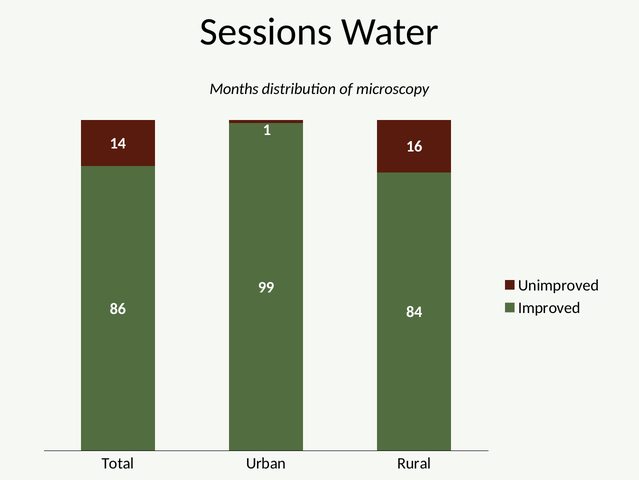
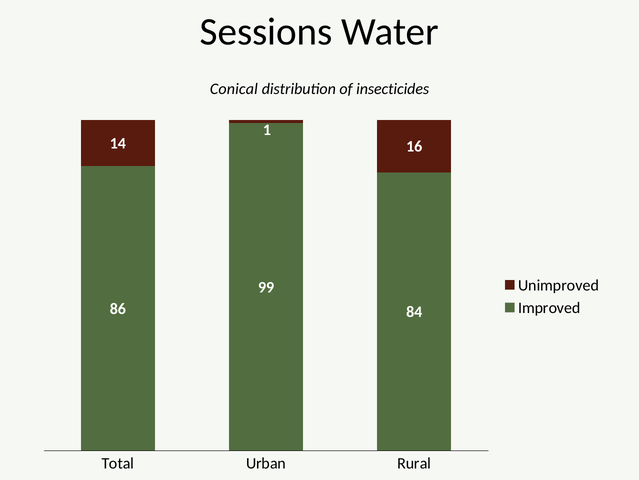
Months: Months -> Conical
microscopy: microscopy -> insecticides
